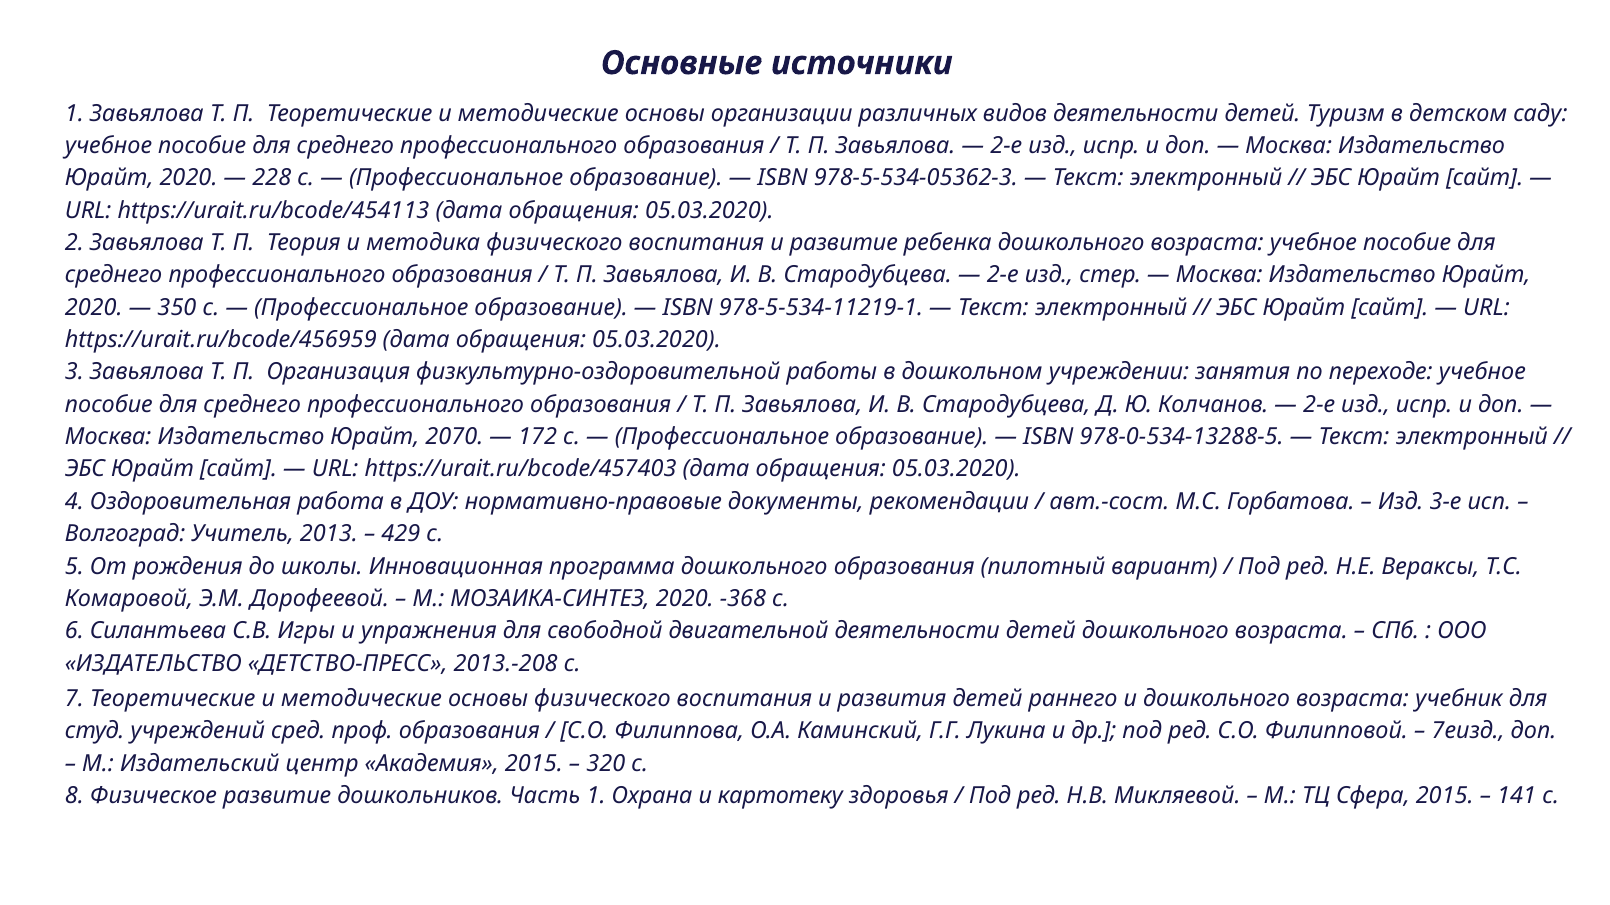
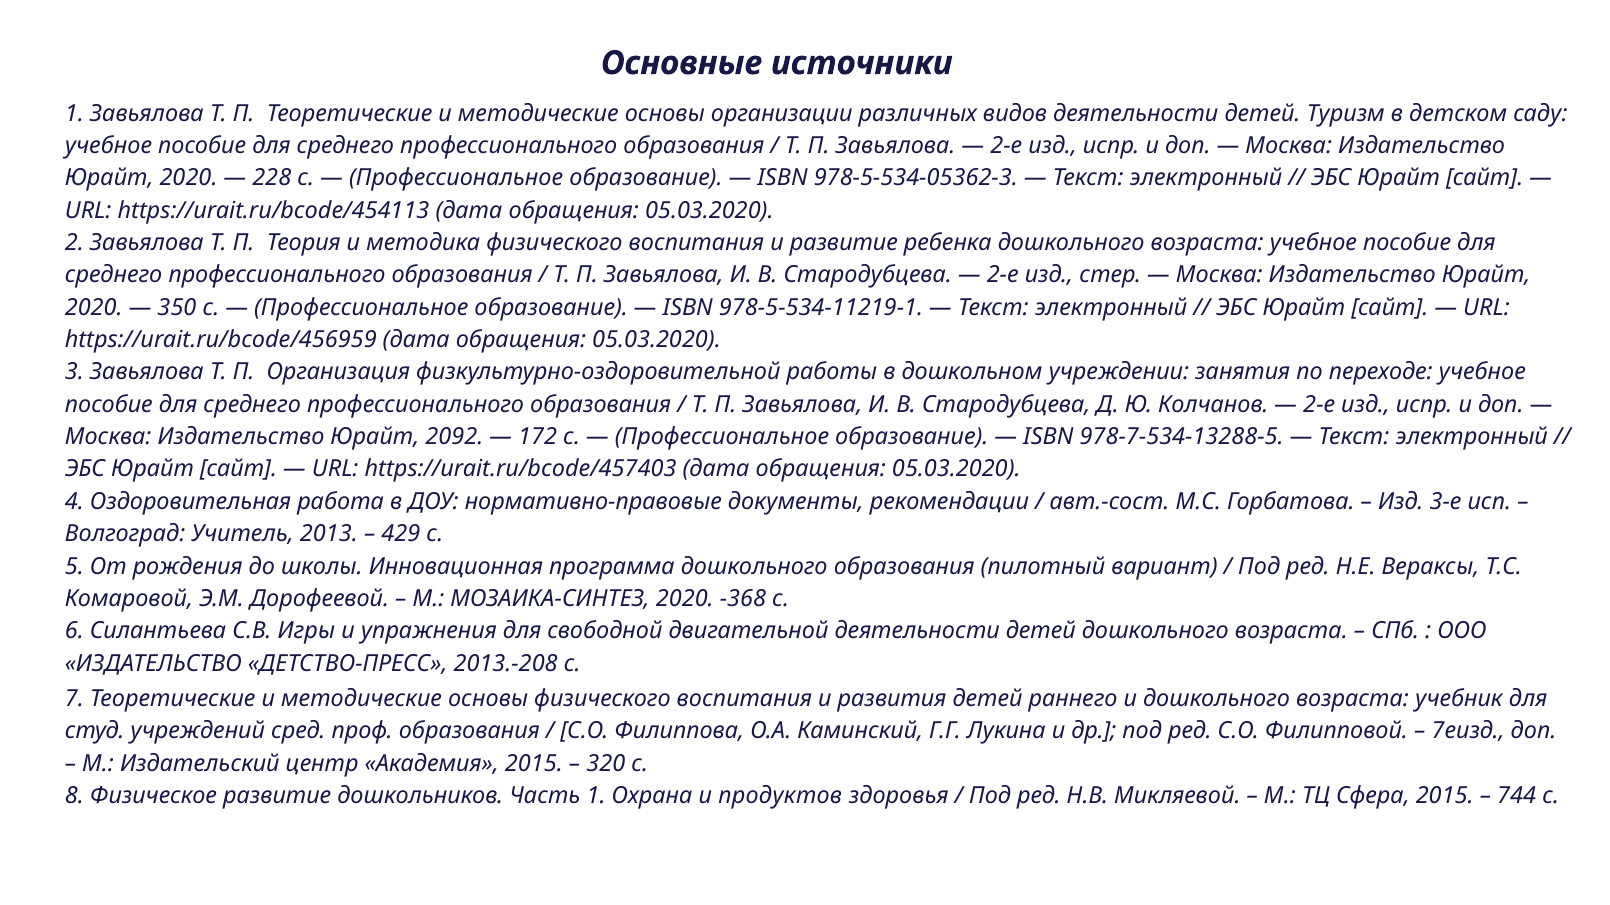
2070: 2070 -> 2092
978-0-534-13288-5: 978-0-534-13288-5 -> 978-7-534-13288-5
картотеку: картотеку -> продуктов
141: 141 -> 744
